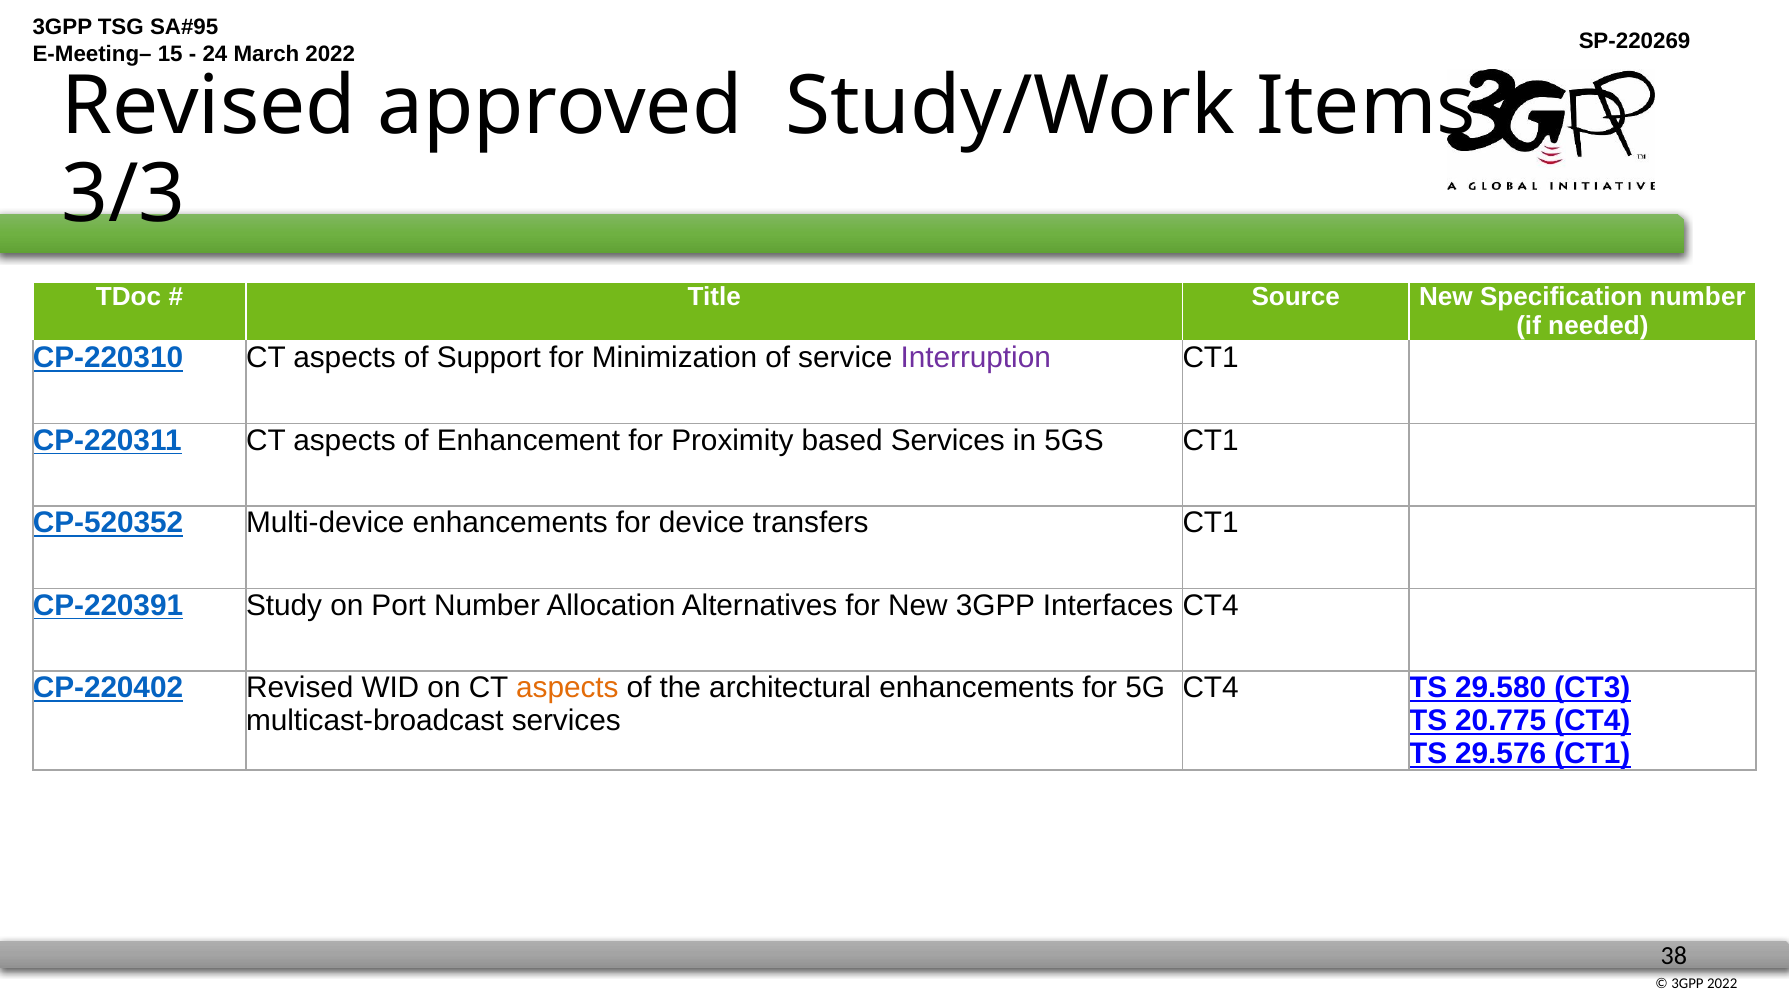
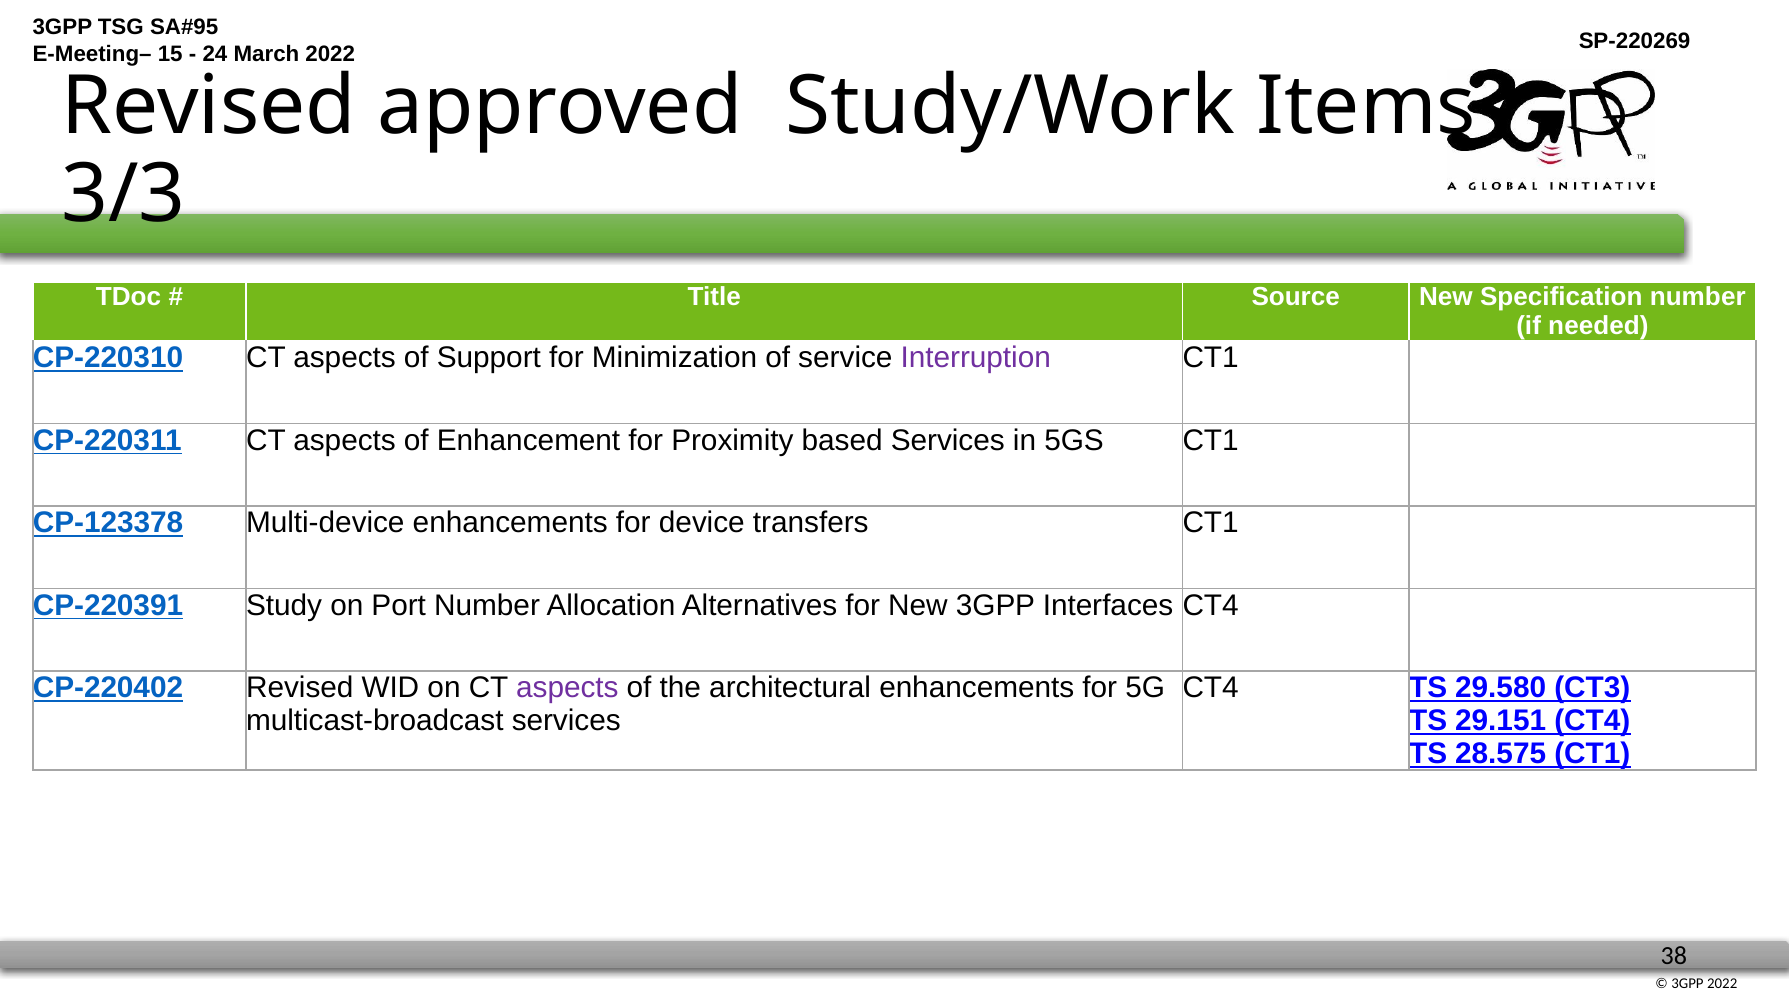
CP-520352: CP-520352 -> CP-123378
aspects at (567, 688) colour: orange -> purple
20.775: 20.775 -> 29.151
29.576: 29.576 -> 28.575
